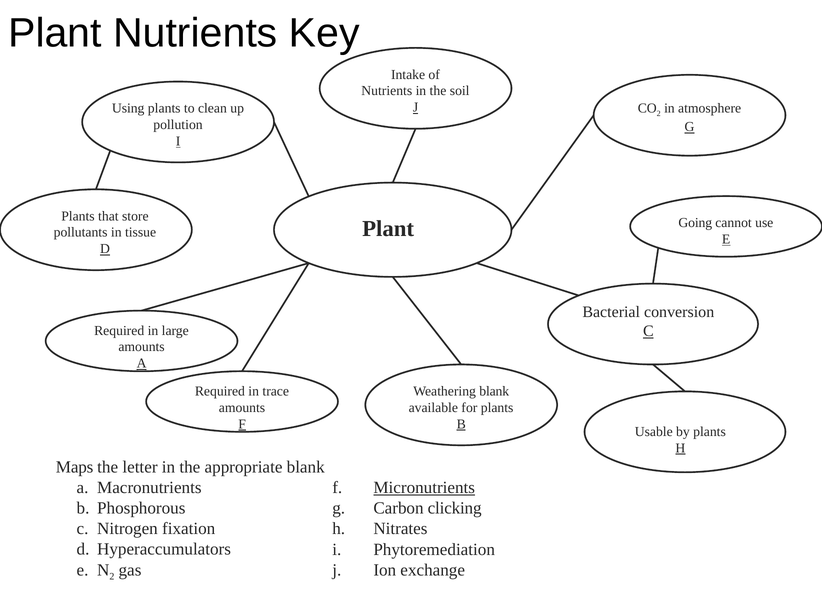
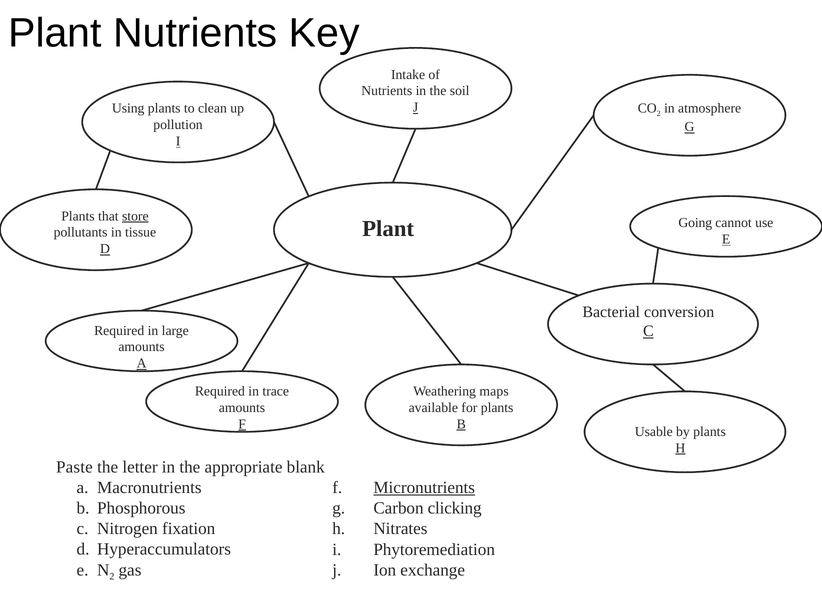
store underline: none -> present
Weathering blank: blank -> maps
Maps: Maps -> Paste
